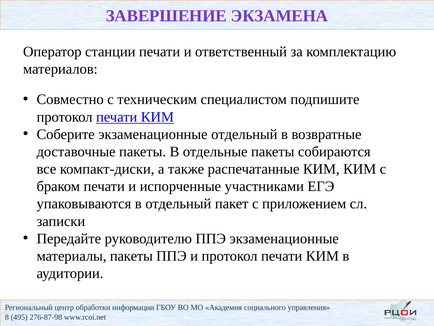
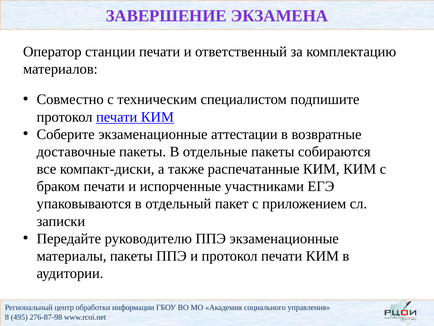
экзаменационные отдельный: отдельный -> аттестации
